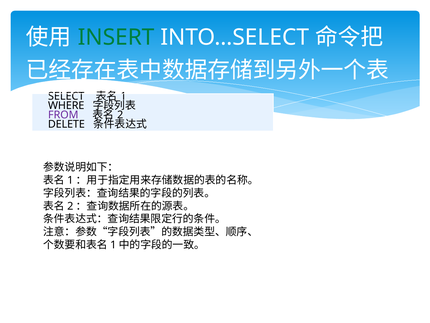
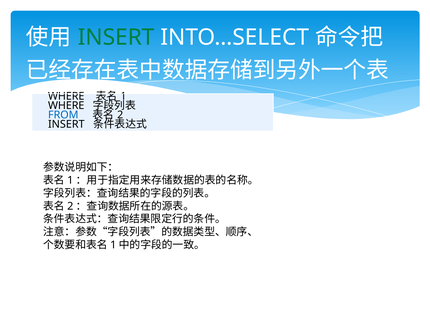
SELECT at (66, 96): SELECT -> WHERE
FROM colour: purple -> blue
DELETE at (66, 124): DELETE -> INSERT
